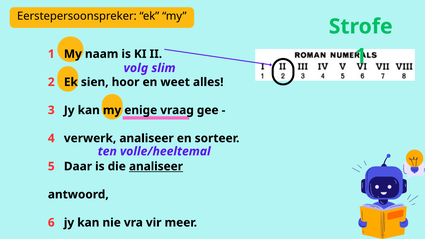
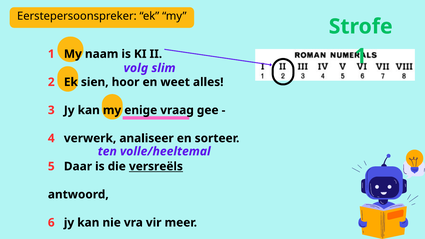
die analiseer: analiseer -> versreëls
